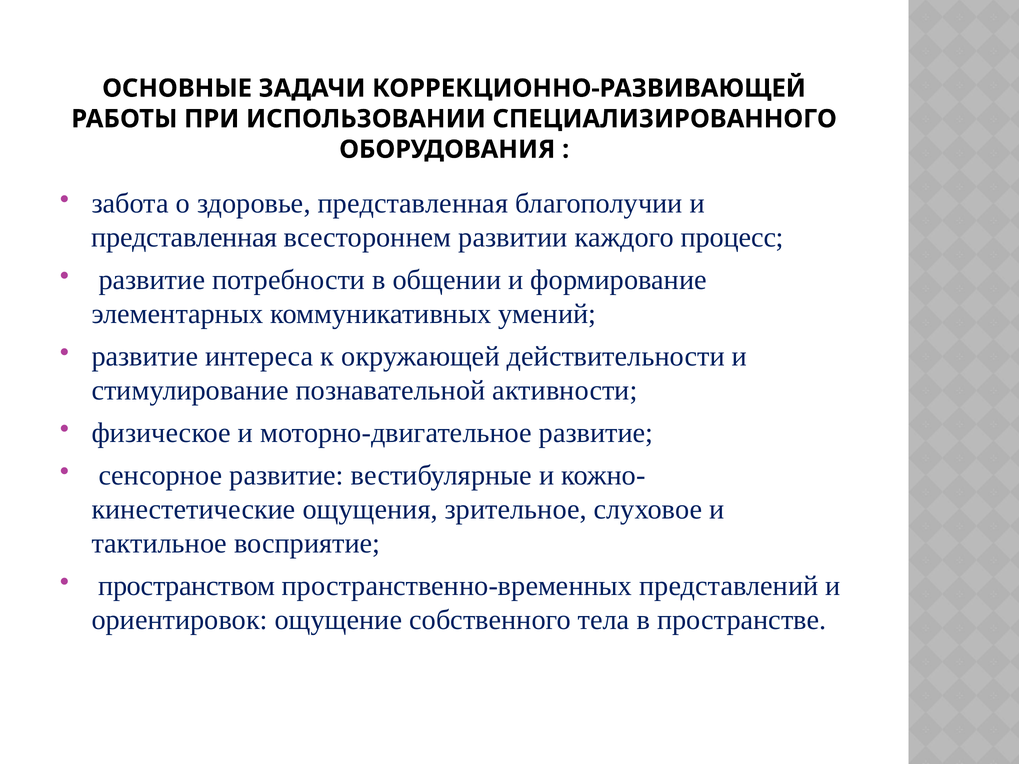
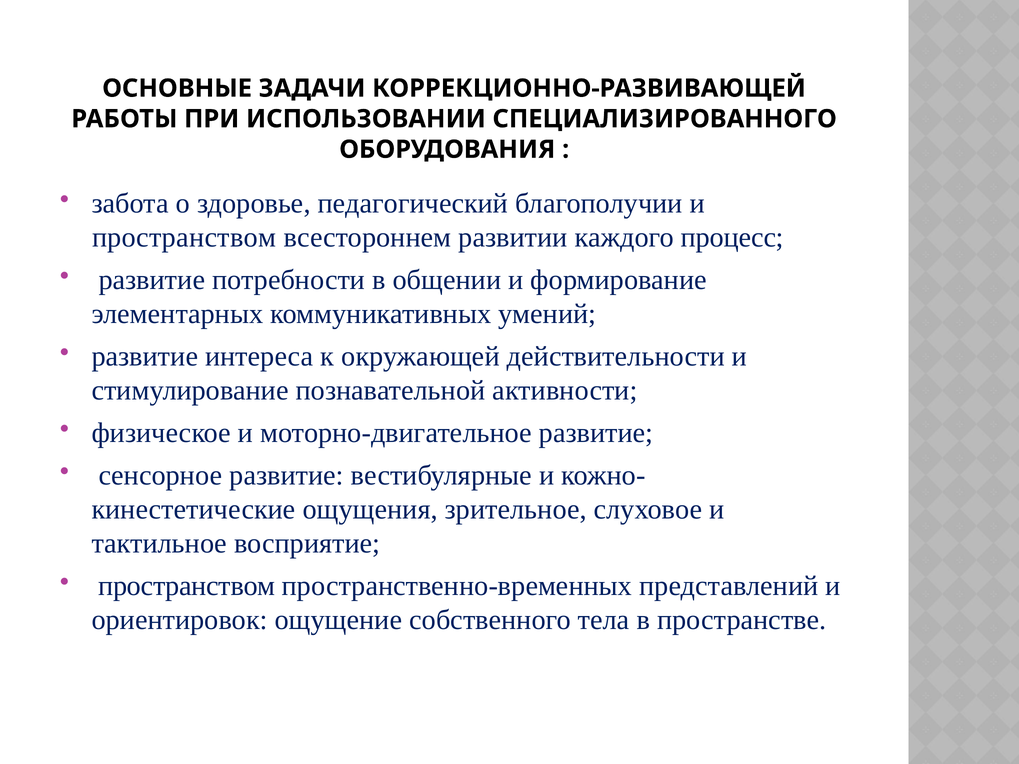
здоровье представленная: представленная -> педагогический
представленная at (184, 237): представленная -> пространством
